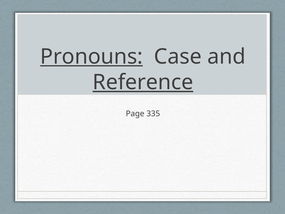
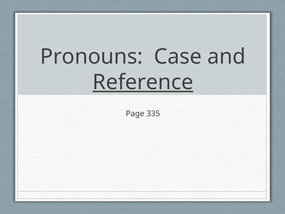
Pronouns underline: present -> none
